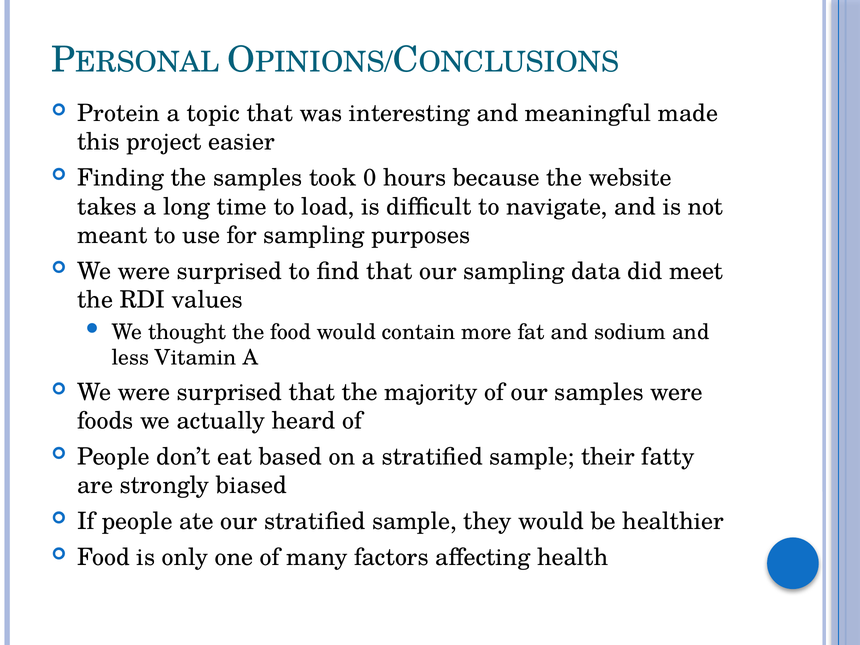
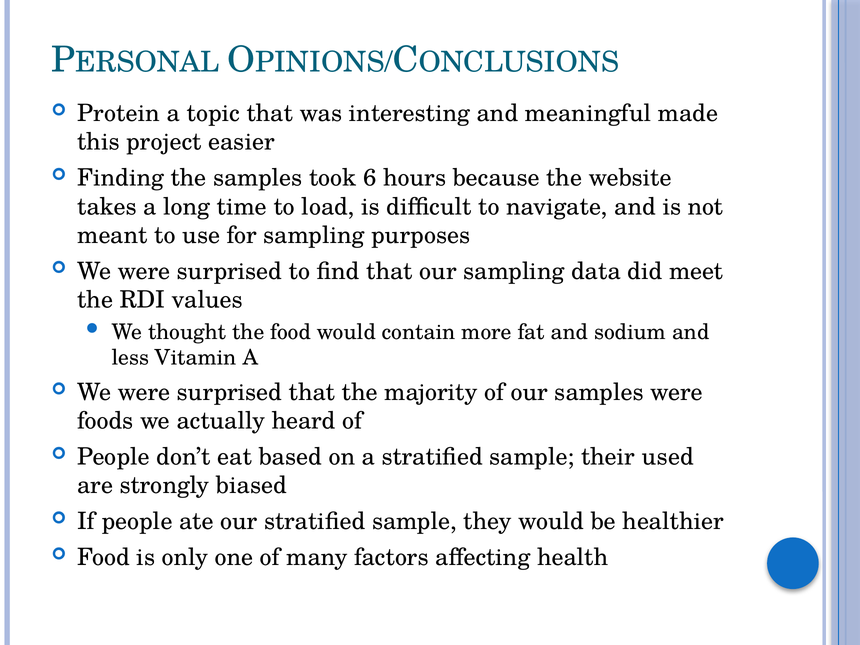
0: 0 -> 6
fatty: fatty -> used
